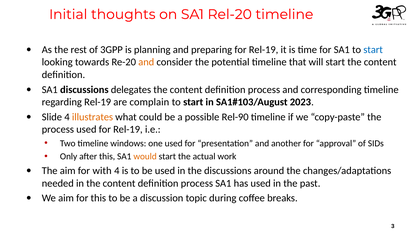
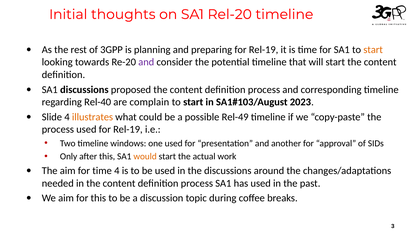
start at (373, 50) colour: blue -> orange
and at (146, 62) colour: orange -> purple
delegates: delegates -> proposed
regarding Rel-19: Rel-19 -> Rel-40
Rel-90: Rel-90 -> Rel-49
for with: with -> time
